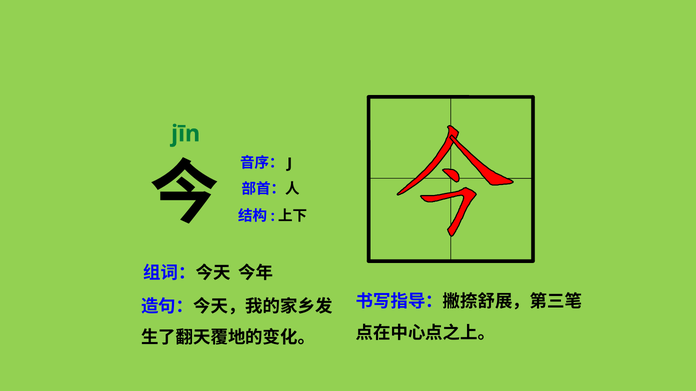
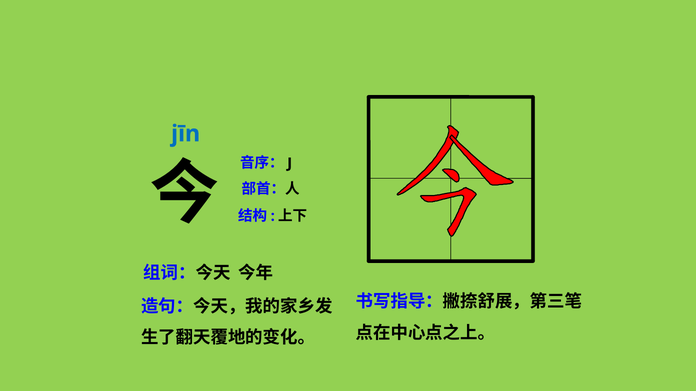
jīn colour: green -> blue
